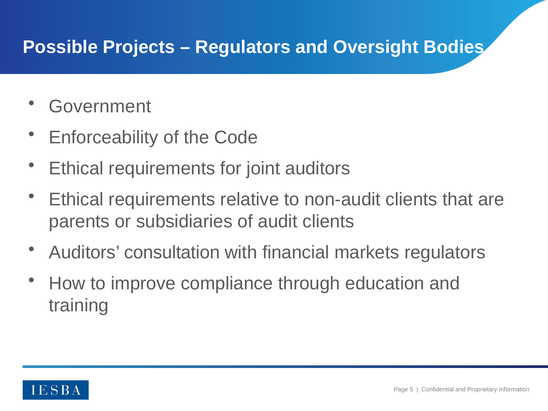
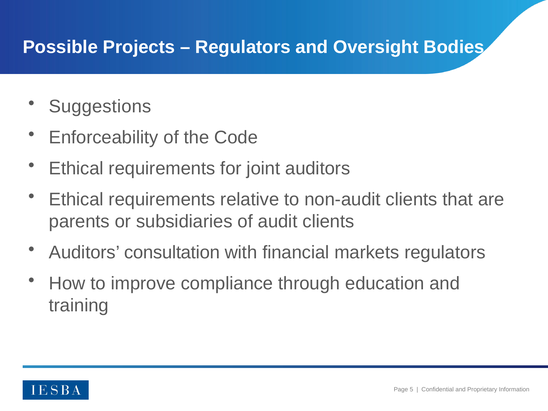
Government: Government -> Suggestions
